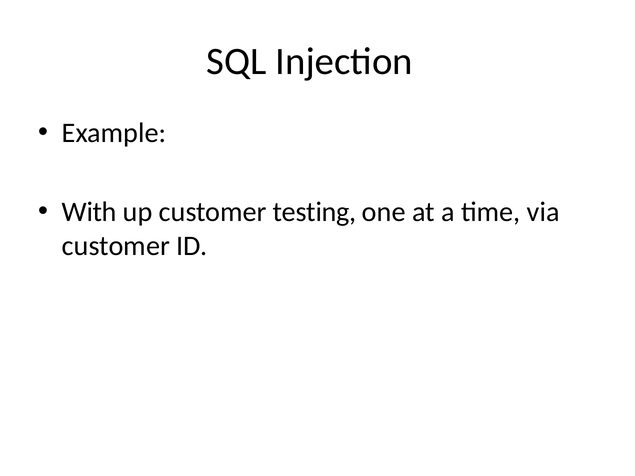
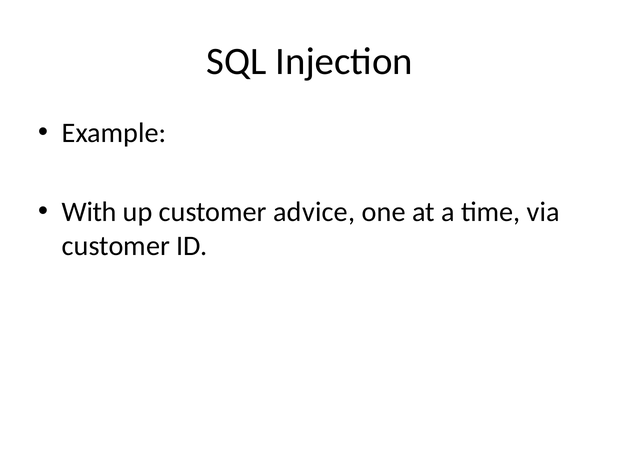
testing: testing -> advice
